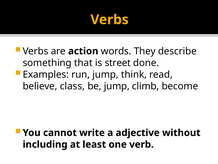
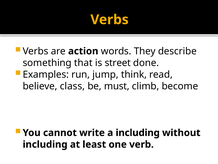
be jump: jump -> must
a adjective: adjective -> including
